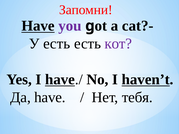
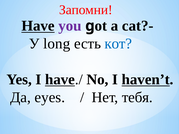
У есть: есть -> long
кот colour: purple -> blue
Да have: have -> eyes
